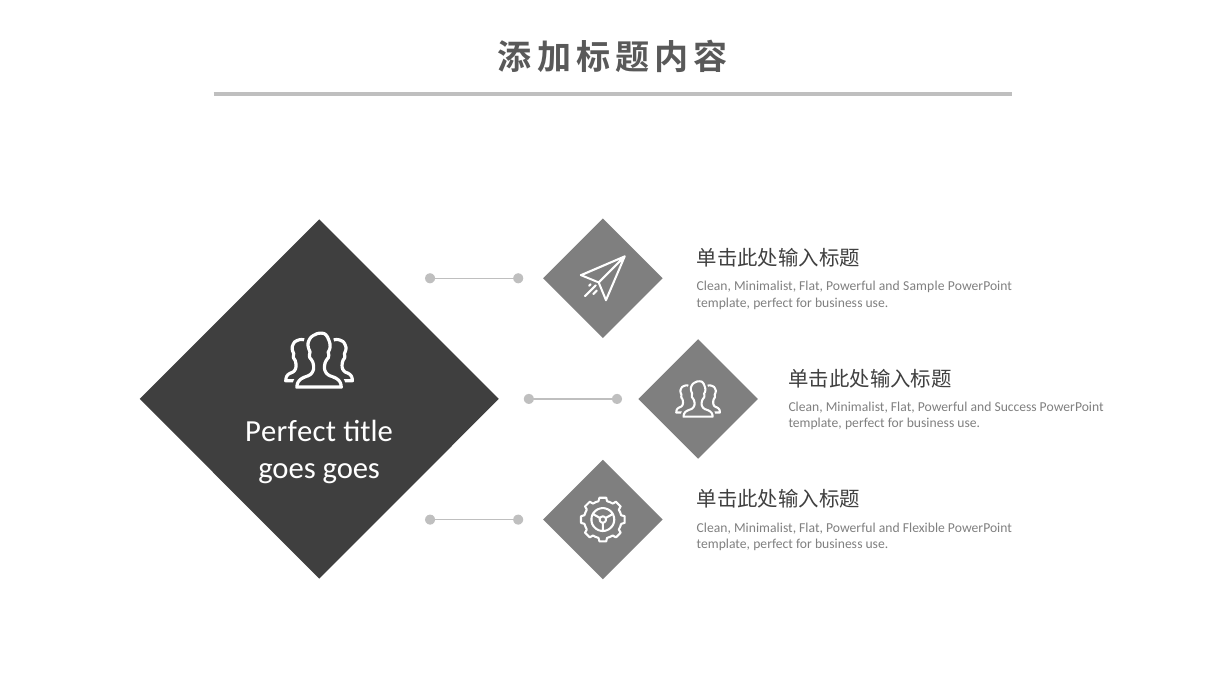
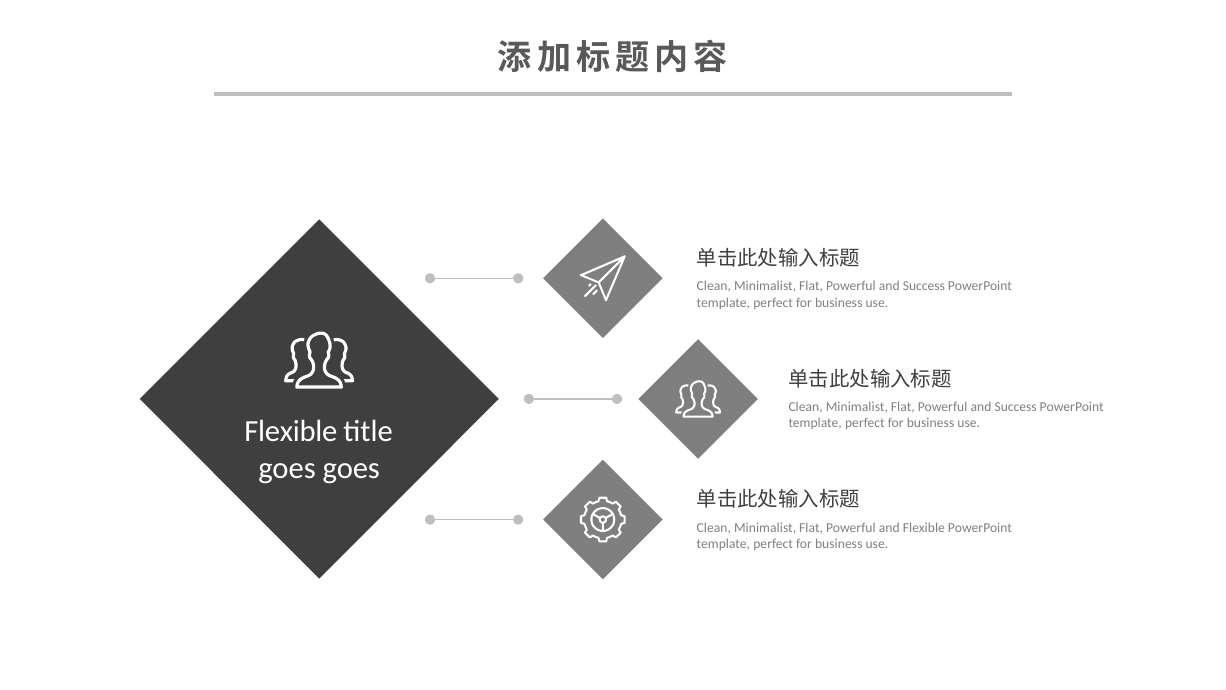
Sample at (924, 286): Sample -> Success
Perfect at (291, 431): Perfect -> Flexible
